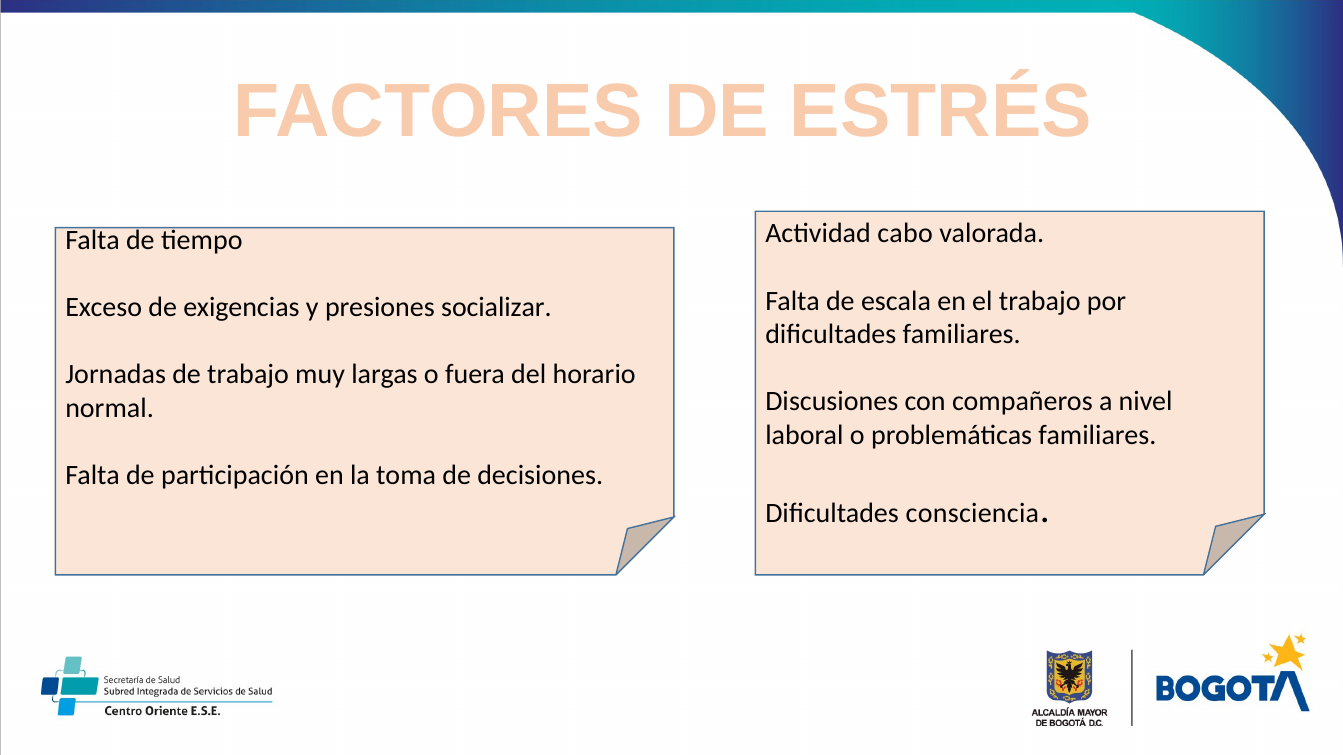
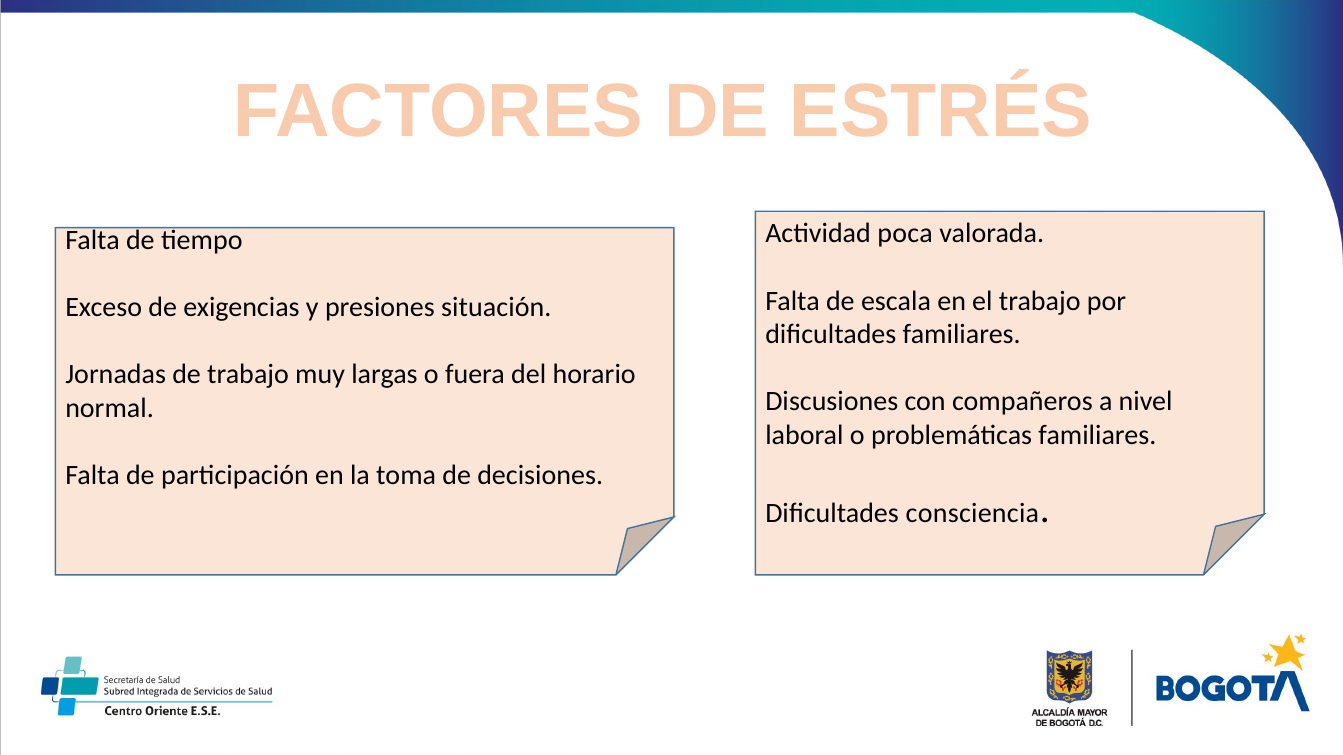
cabo: cabo -> poca
socializar: socializar -> situación
